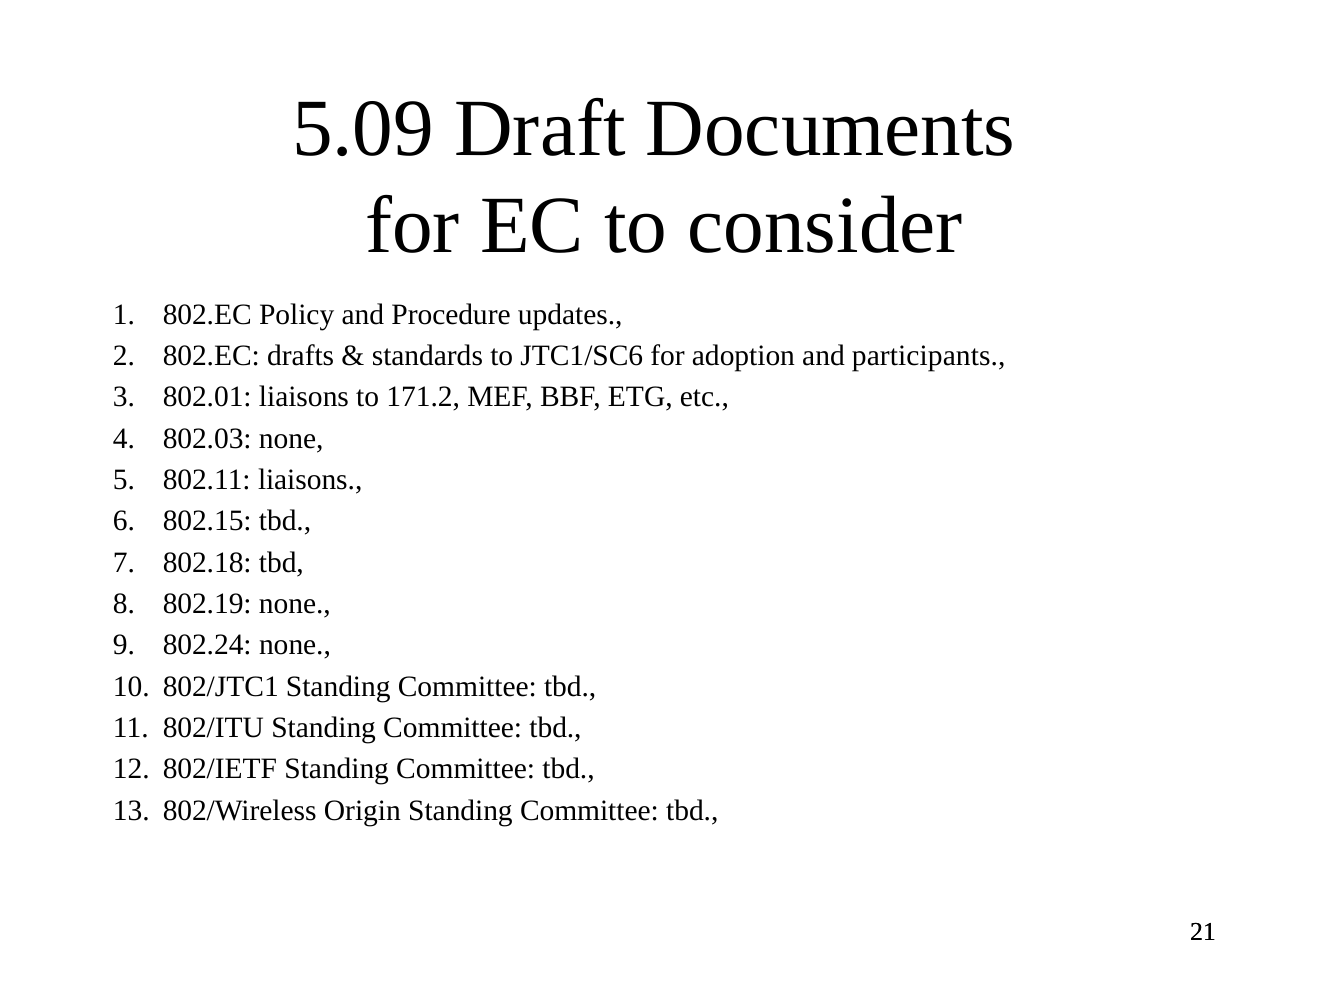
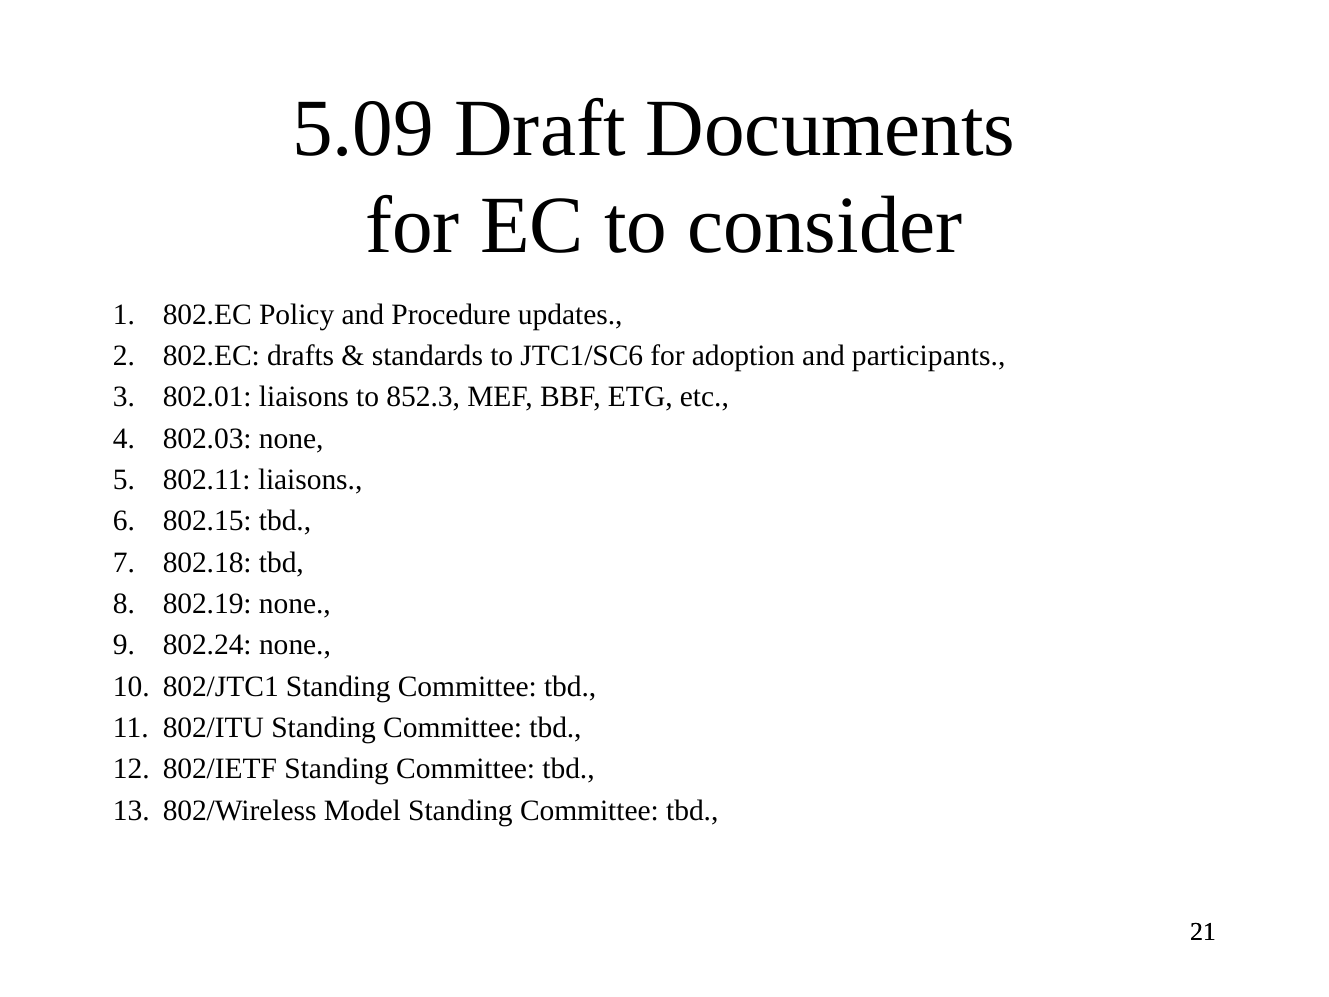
171.2: 171.2 -> 852.3
Origin: Origin -> Model
